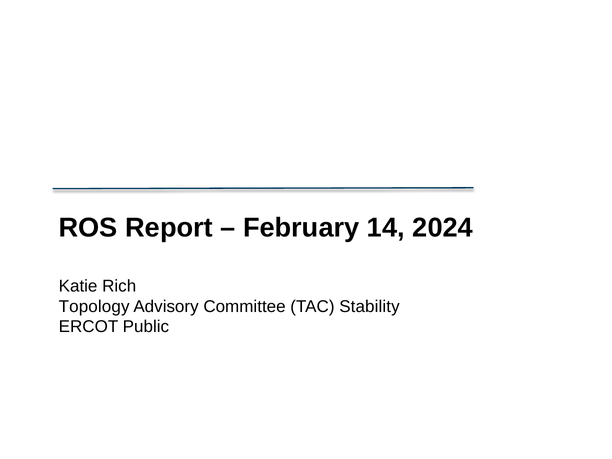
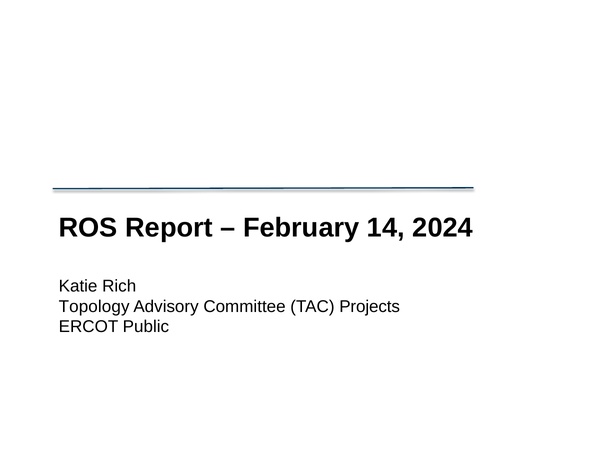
Stability: Stability -> Projects
